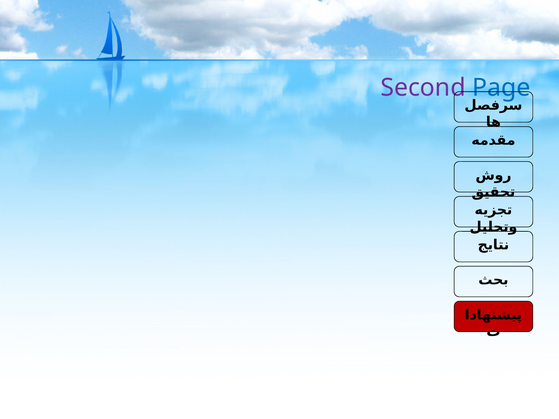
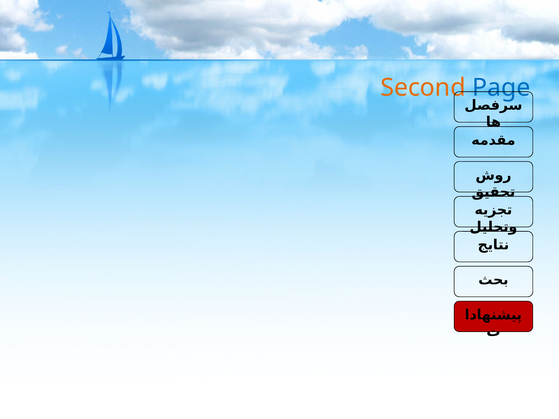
Second colour: purple -> orange
